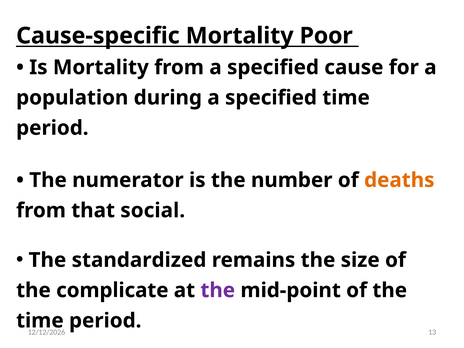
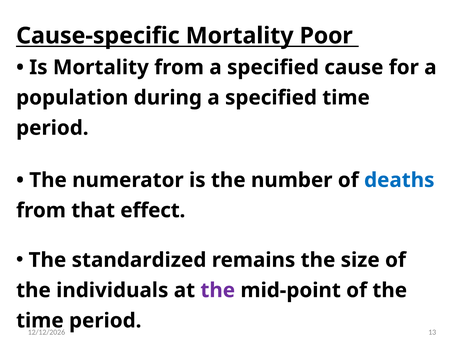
deaths colour: orange -> blue
social: social -> effect
complicate: complicate -> individuals
